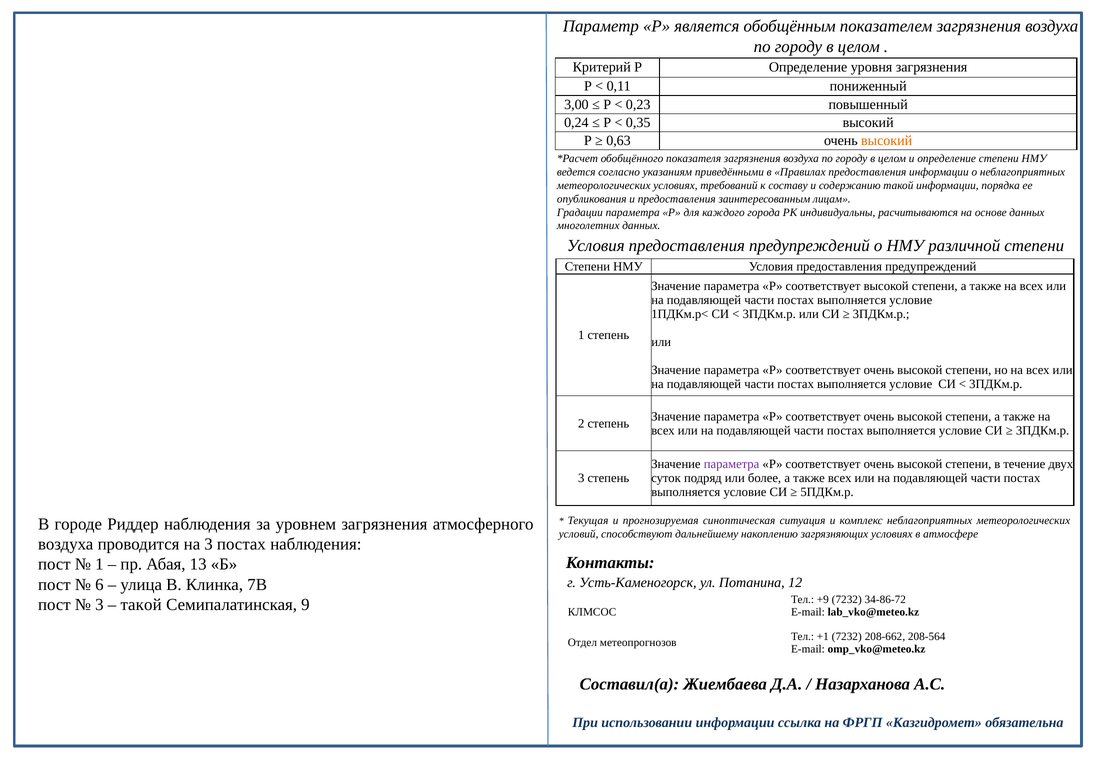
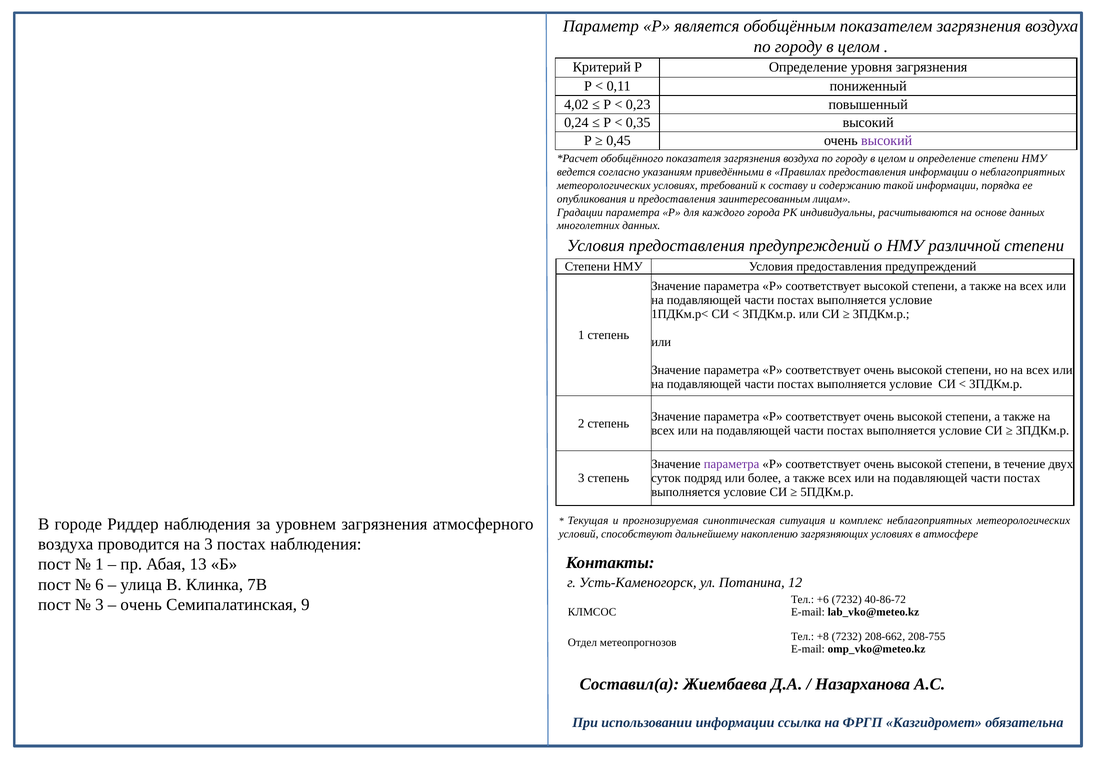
3,00: 3,00 -> 4,02
0,63: 0,63 -> 0,45
высокий at (887, 141) colour: orange -> purple
+9: +9 -> +6
34-86-72: 34-86-72 -> 40-86-72
такой at (141, 605): такой -> очень
+1: +1 -> +8
208-564: 208-564 -> 208-755
